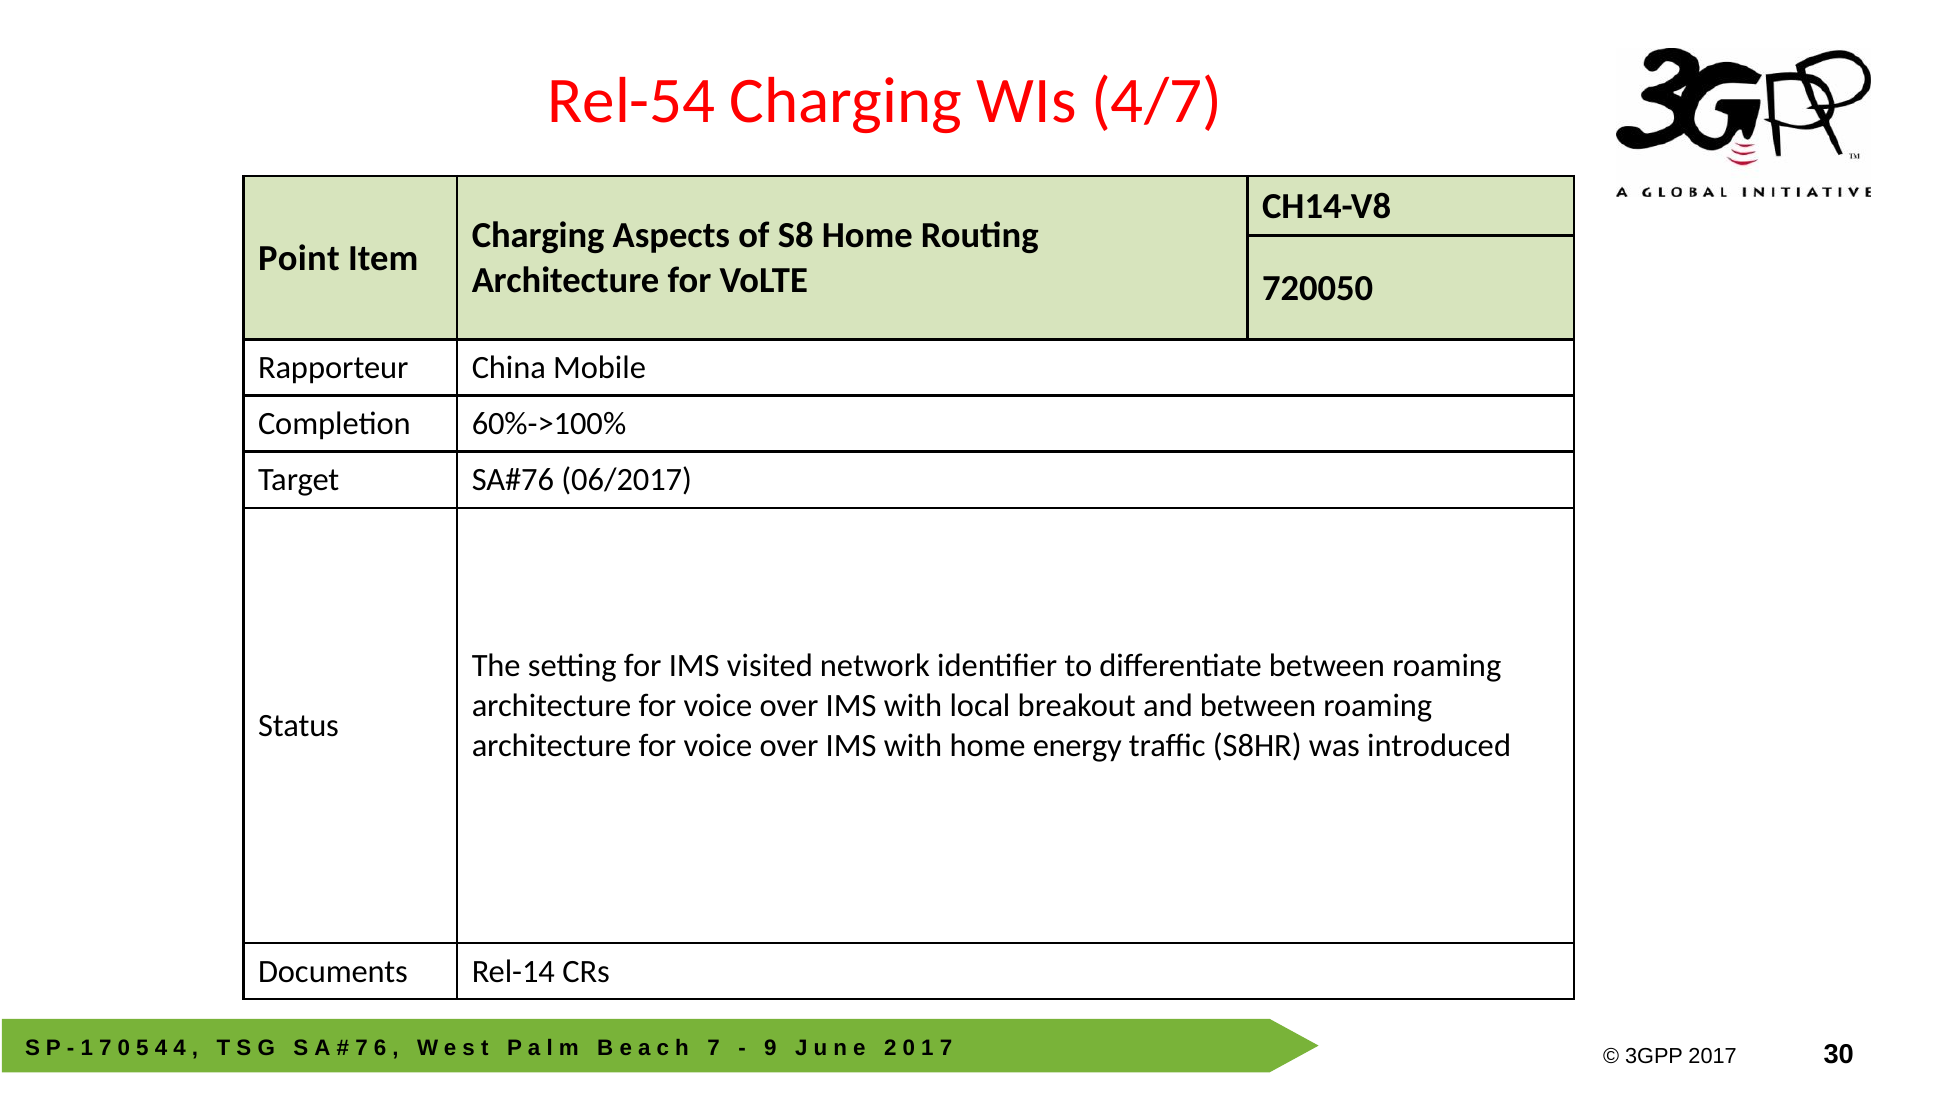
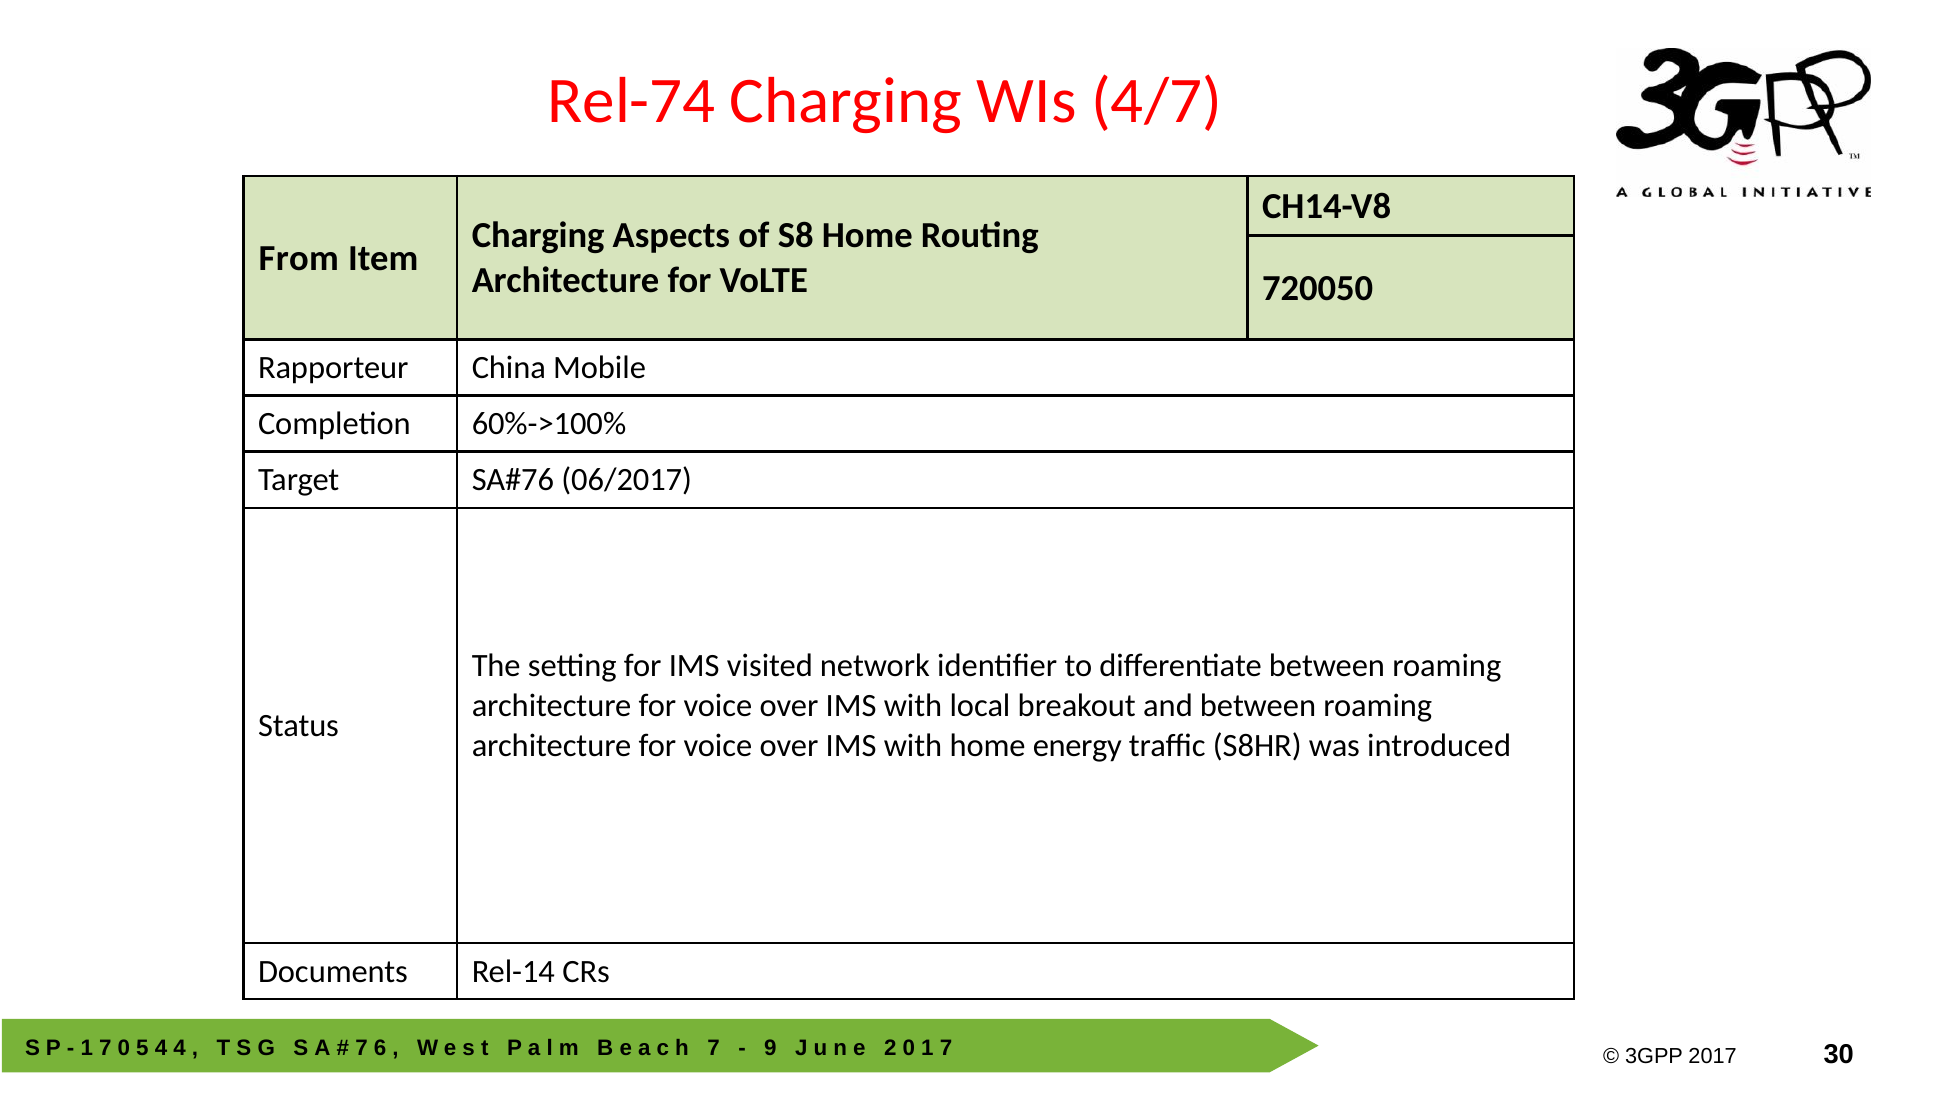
Rel-54: Rel-54 -> Rel-74
Point: Point -> From
